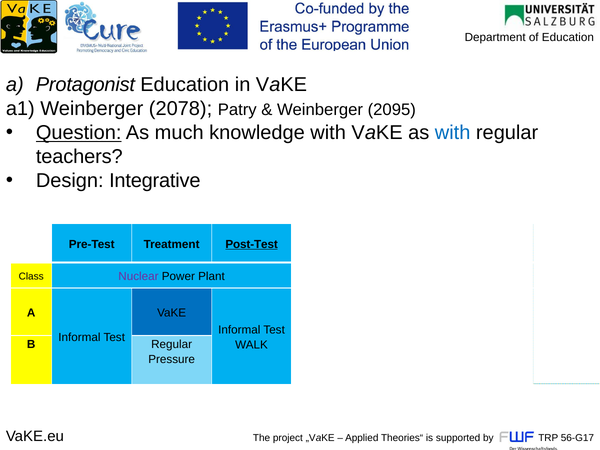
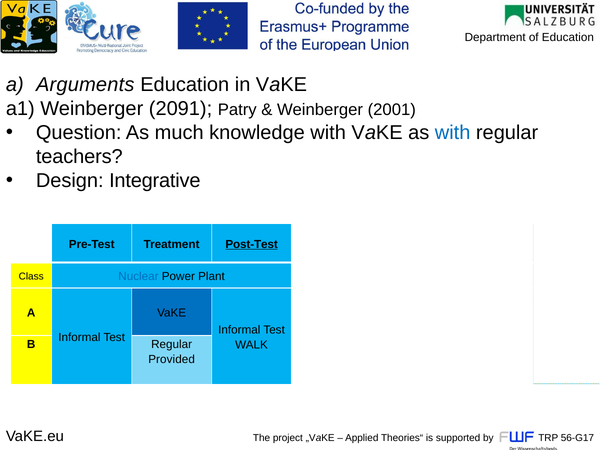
Protagonist: Protagonist -> Arguments
2078: 2078 -> 2091
2095: 2095 -> 2001
Question underline: present -> none
Nuclear colour: purple -> blue
Pressure: Pressure -> Provided
